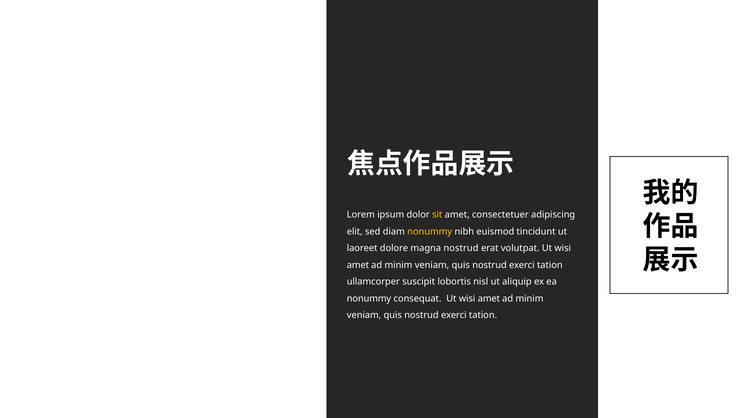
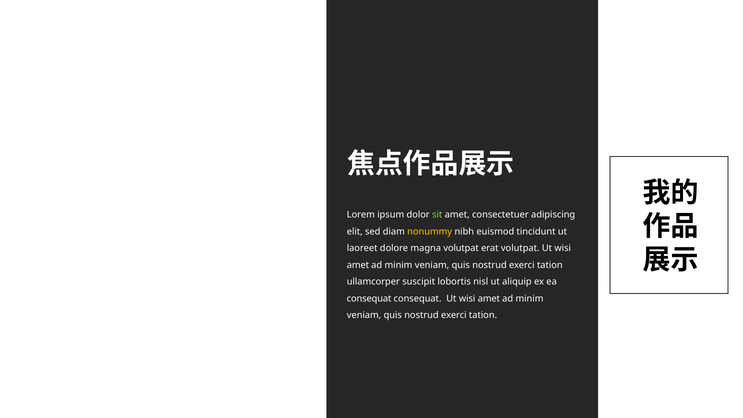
sit colour: yellow -> light green
magna nostrud: nostrud -> volutpat
nonummy at (369, 298): nonummy -> consequat
